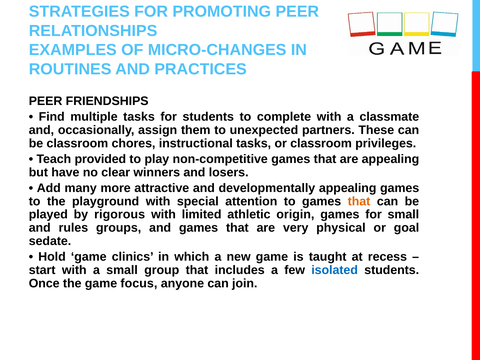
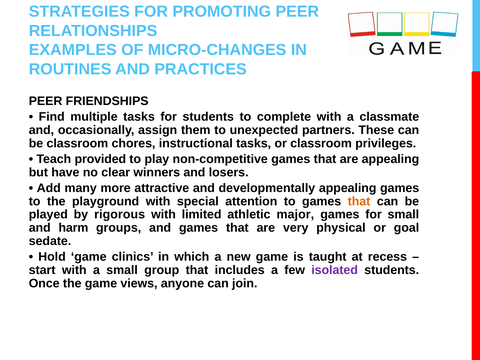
origin: origin -> major
rules: rules -> harm
isolated colour: blue -> purple
focus: focus -> views
